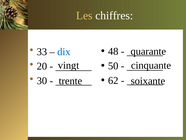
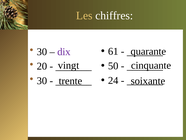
48: 48 -> 61
33 at (42, 52): 33 -> 30
dix colour: blue -> purple
62: 62 -> 24
